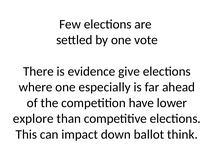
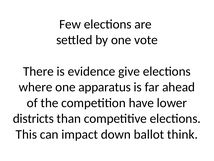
especially: especially -> apparatus
explore: explore -> districts
